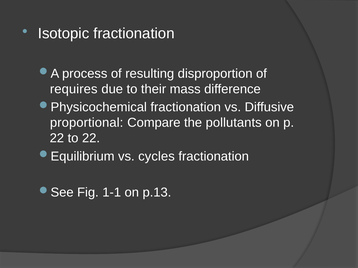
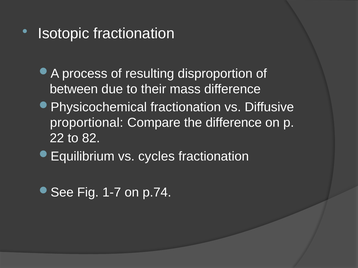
requires: requires -> between
the pollutants: pollutants -> difference
to 22: 22 -> 82
1-1: 1-1 -> 1-7
p.13: p.13 -> p.74
